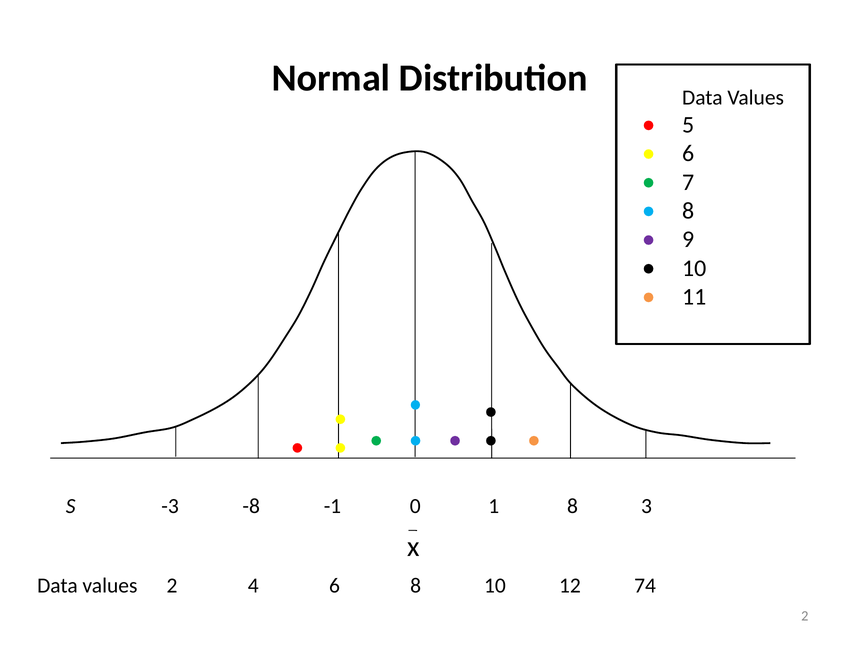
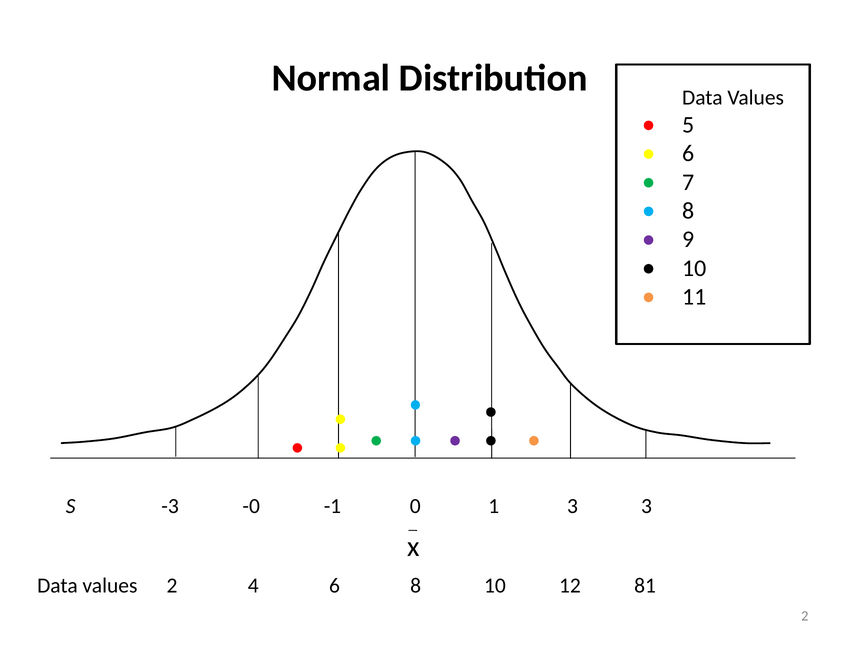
-8: -8 -> -0
1 8: 8 -> 3
74: 74 -> 81
